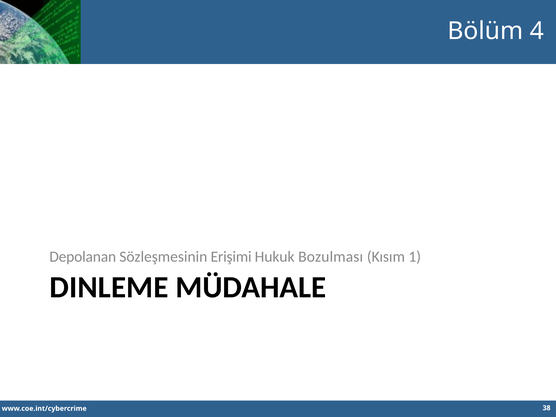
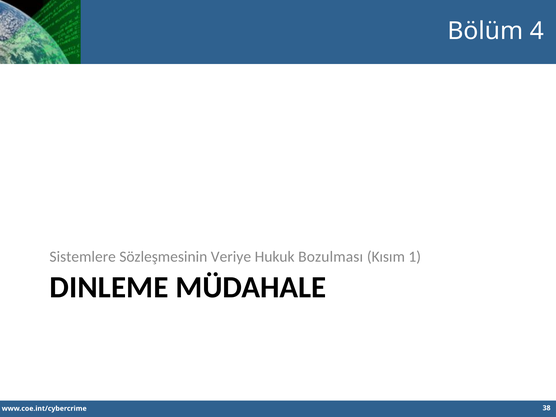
Depolanan: Depolanan -> Sistemlere
Erişimi: Erişimi -> Veriye
